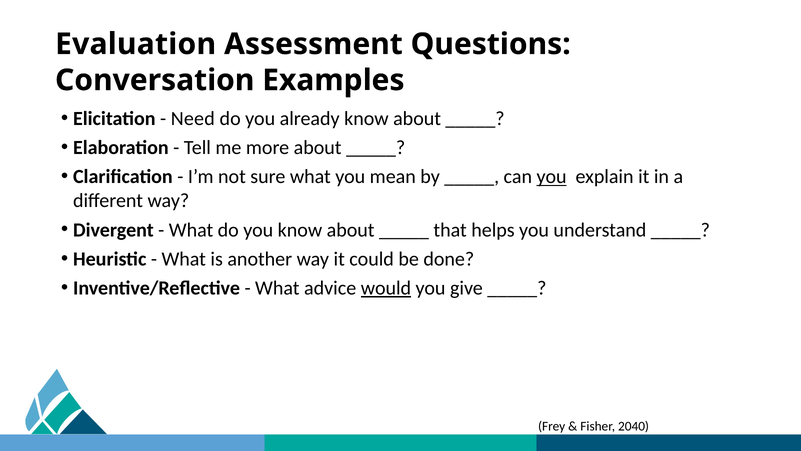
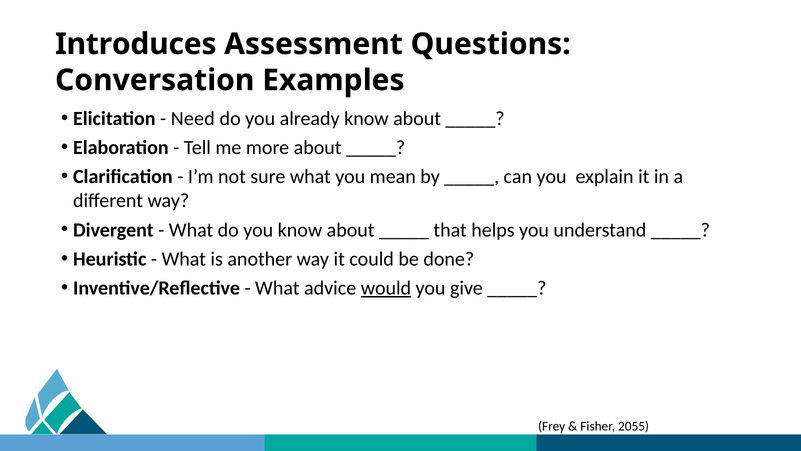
Evaluation: Evaluation -> Introduces
you at (552, 177) underline: present -> none
2040: 2040 -> 2055
